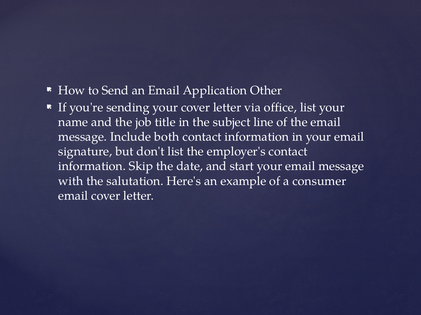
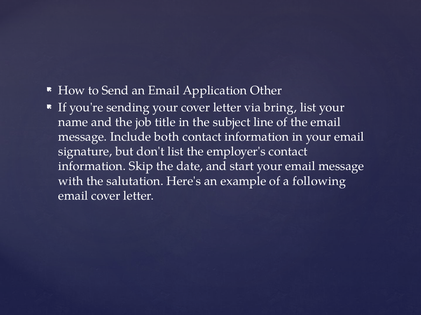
office: office -> bring
consumer: consumer -> following
